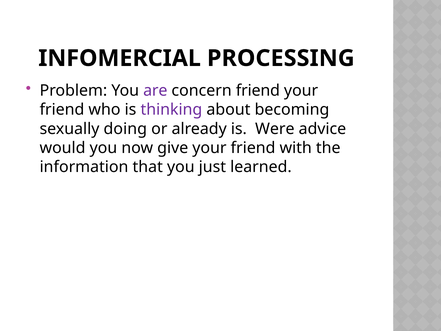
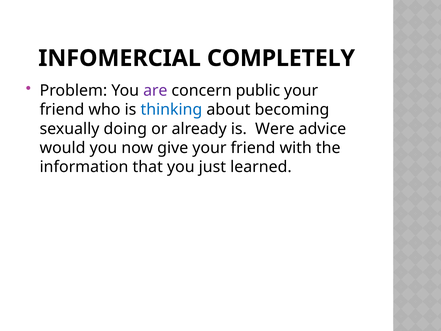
PROCESSING: PROCESSING -> COMPLETELY
concern friend: friend -> public
thinking colour: purple -> blue
